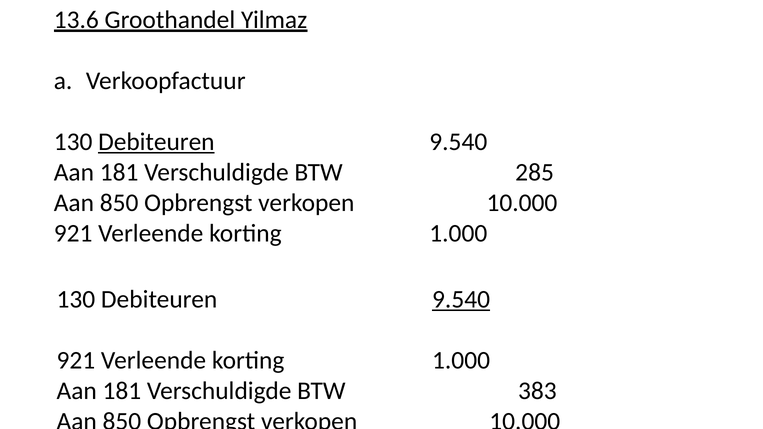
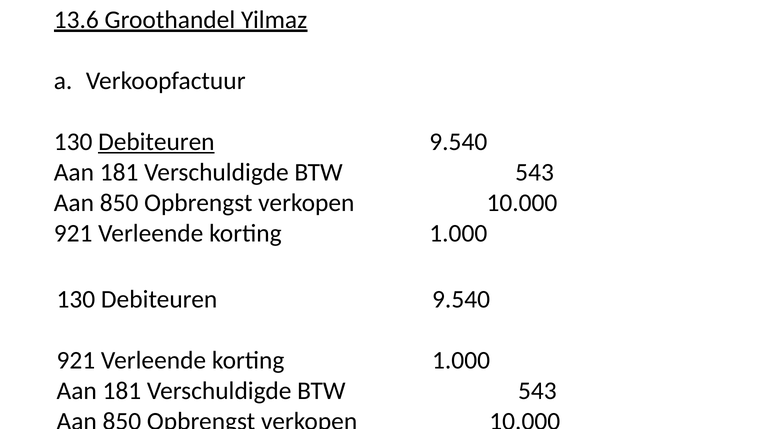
285 at (535, 172): 285 -> 543
9.540 at (461, 299) underline: present -> none
383 at (537, 391): 383 -> 543
